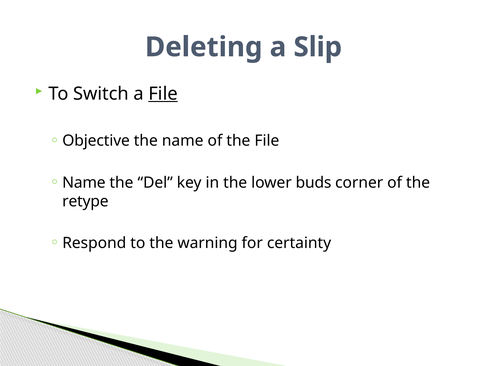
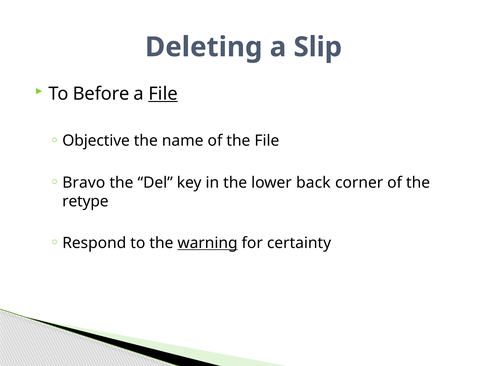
Switch: Switch -> Before
Name at (84, 182): Name -> Bravo
buds: buds -> back
warning underline: none -> present
